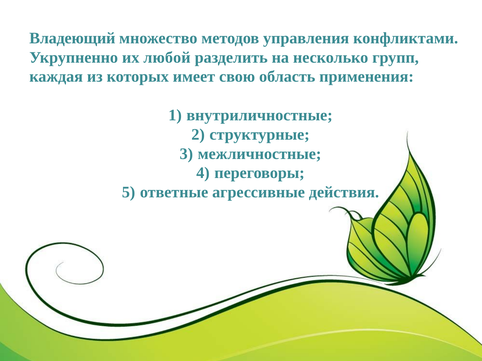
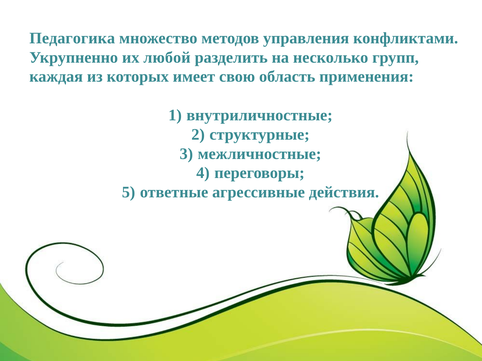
Владеющий: Владеющий -> Педагогика
